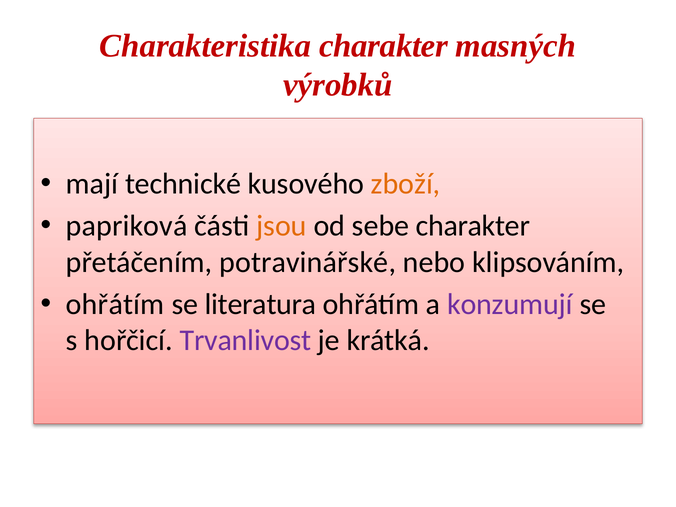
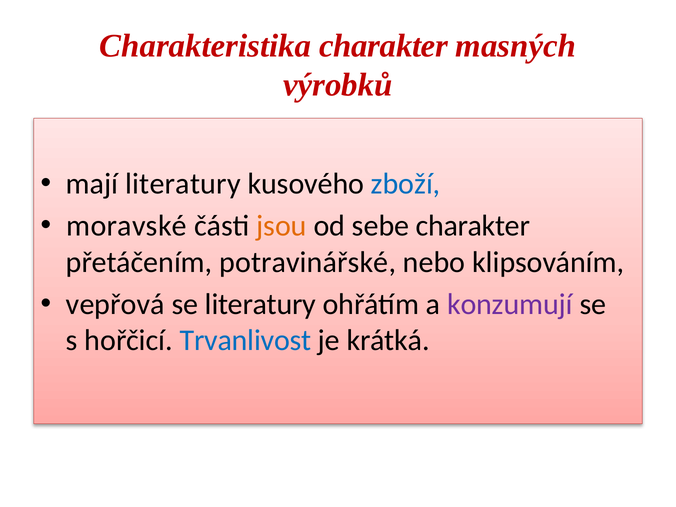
mají technické: technické -> literatury
zboží colour: orange -> blue
papriková: papriková -> moravské
ohřátím at (115, 304): ohřátím -> vepřová
se literatura: literatura -> literatury
Trvanlivost colour: purple -> blue
